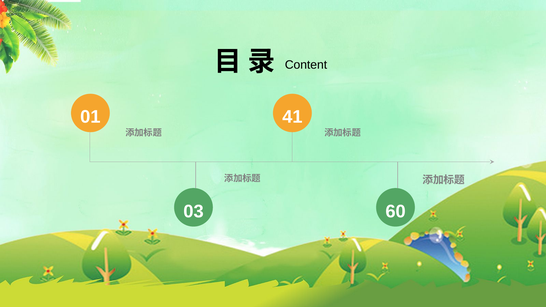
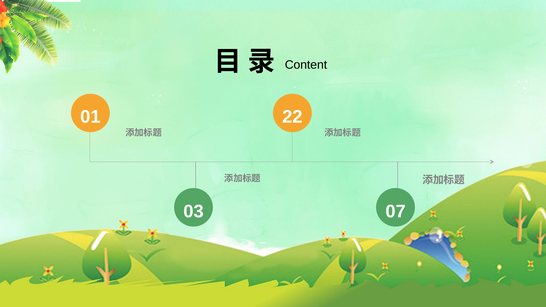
41: 41 -> 22
60: 60 -> 07
